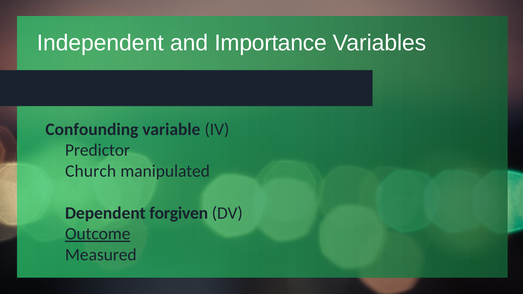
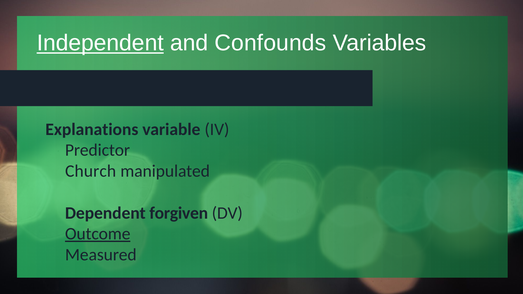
Independent underline: none -> present
Importance: Importance -> Confounds
Confounding: Confounding -> Explanations
